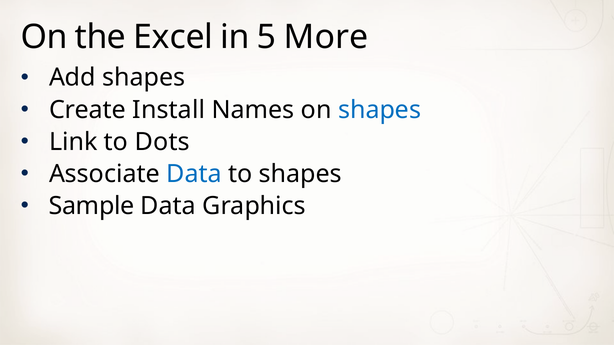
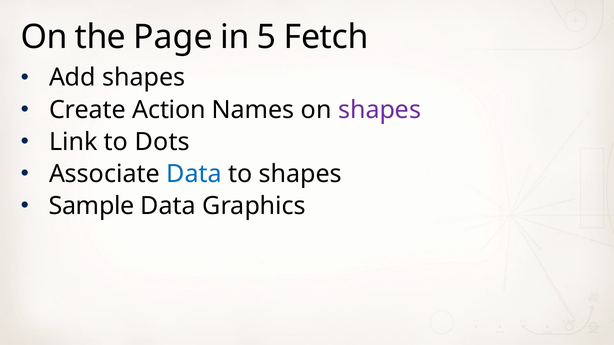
Excel: Excel -> Page
More: More -> Fetch
Install: Install -> Action
shapes at (380, 110) colour: blue -> purple
